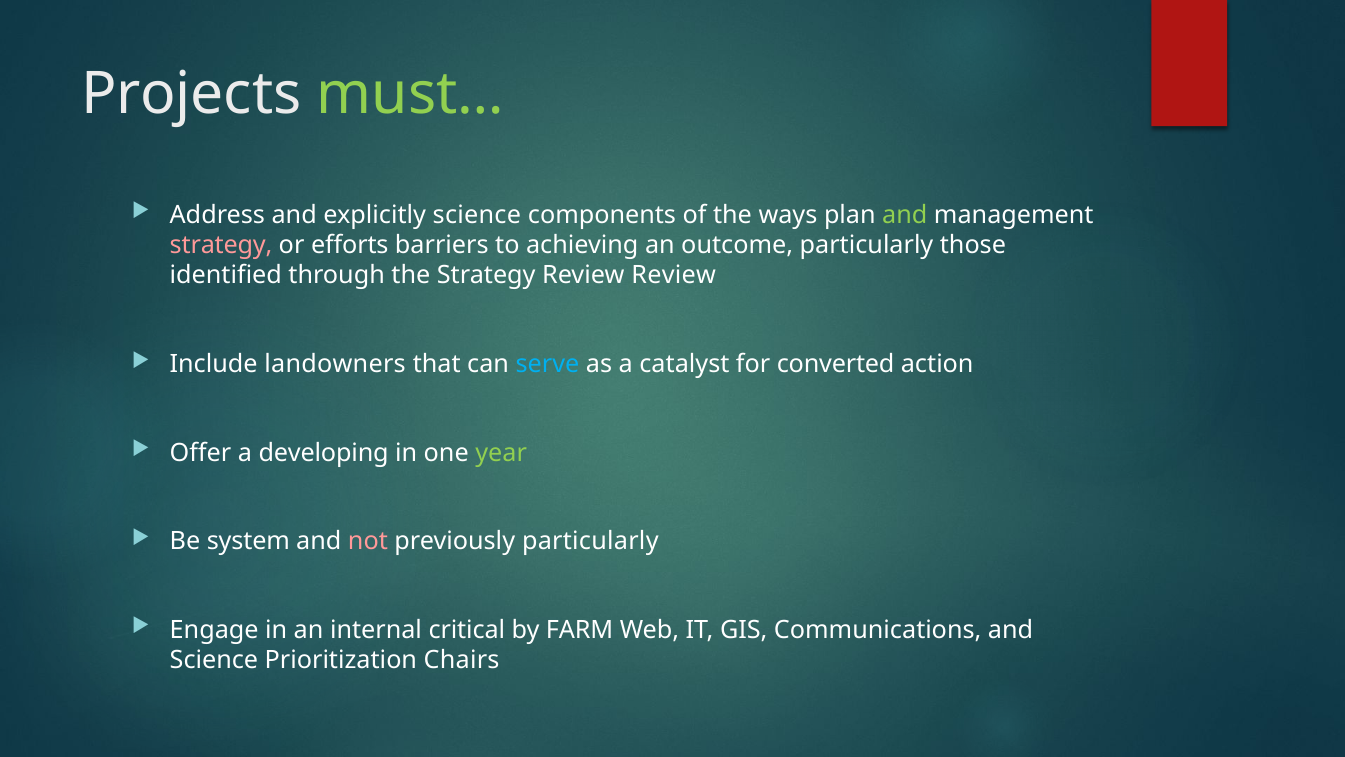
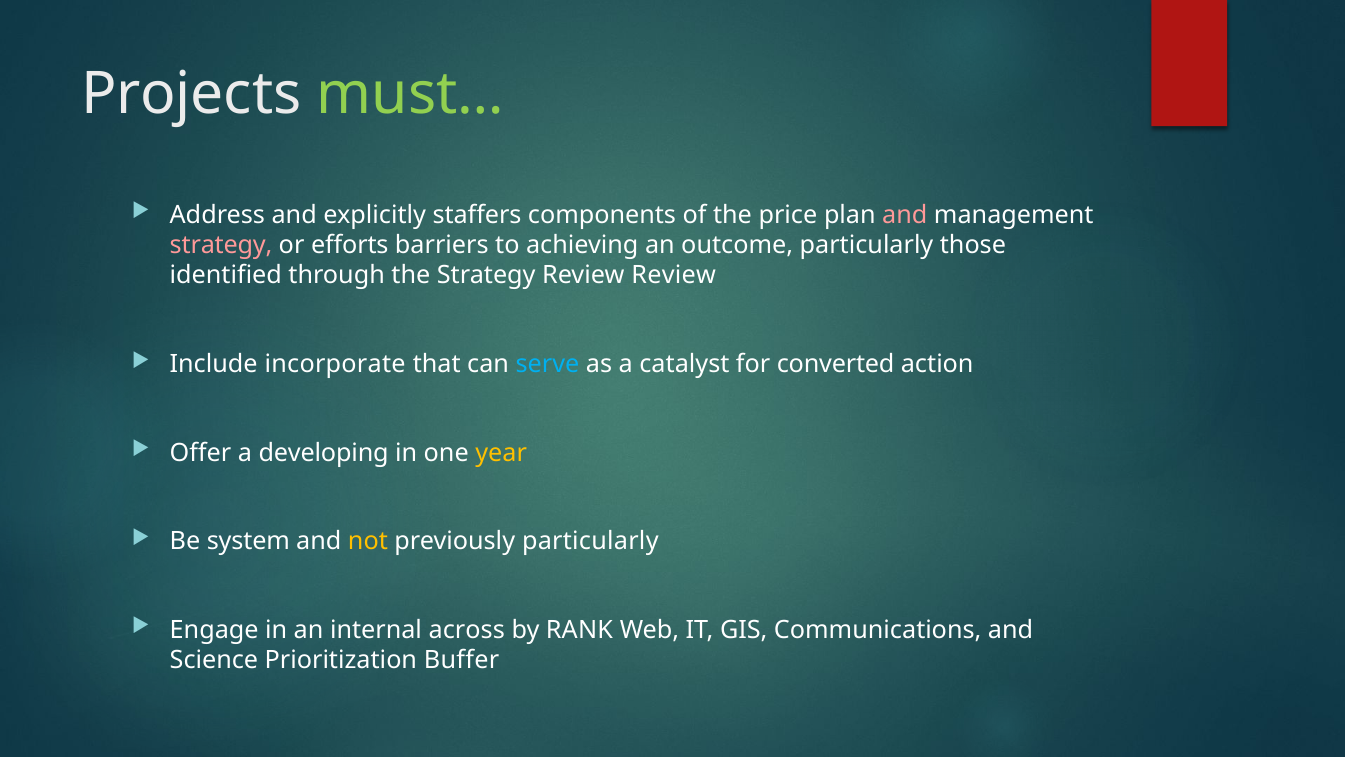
explicitly science: science -> staffers
ways: ways -> price
and at (905, 215) colour: light green -> pink
landowners: landowners -> incorporate
year colour: light green -> yellow
not colour: pink -> yellow
critical: critical -> across
FARM: FARM -> RANK
Chairs: Chairs -> Buffer
